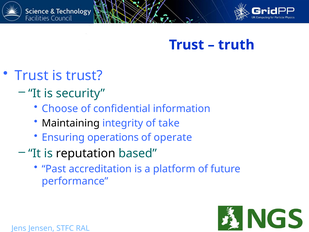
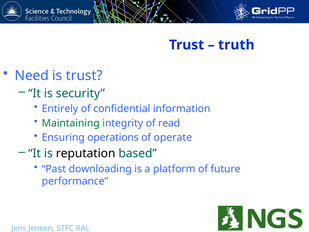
Trust at (32, 76): Trust -> Need
Choose: Choose -> Entirely
Maintaining colour: black -> green
take: take -> read
accreditation: accreditation -> downloading
